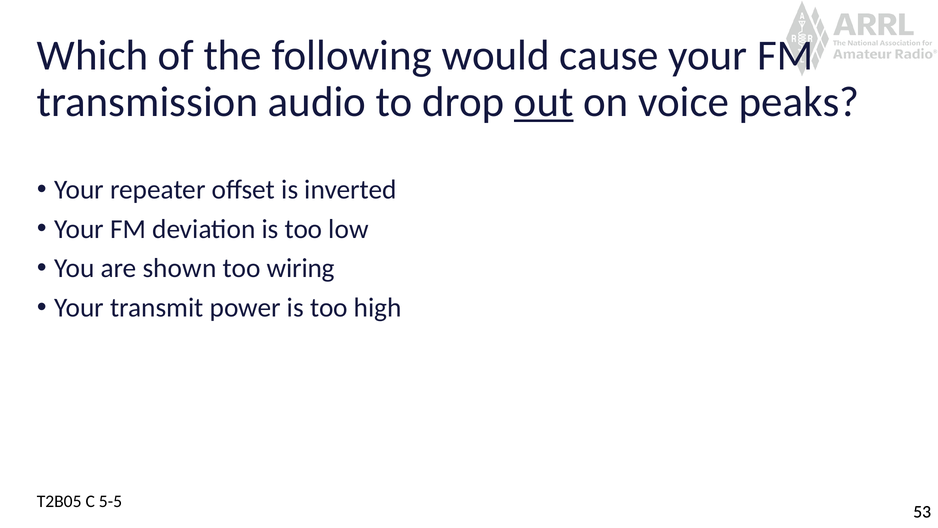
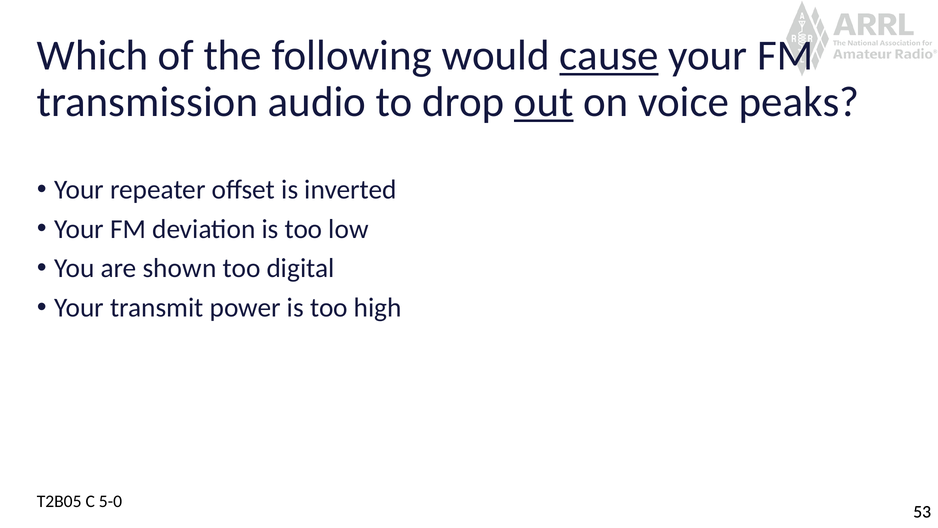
cause underline: none -> present
wiring: wiring -> digital
5-5: 5-5 -> 5-0
